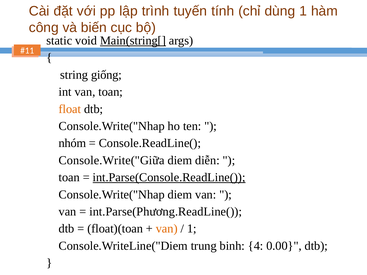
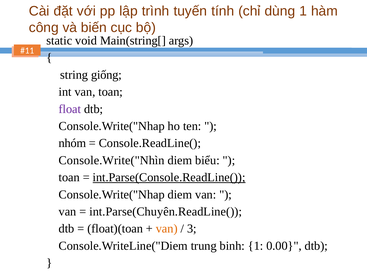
Main(string[ underline: present -> none
float colour: orange -> purple
Console.Write("Giữa: Console.Write("Giữa -> Console.Write("Nhìn
diễn: diễn -> biểu
int.Parse(Phương.ReadLine(: int.Parse(Phương.ReadLine( -> int.Parse(Chuyên.ReadLine(
1 at (192, 229): 1 -> 3
binh 4: 4 -> 1
